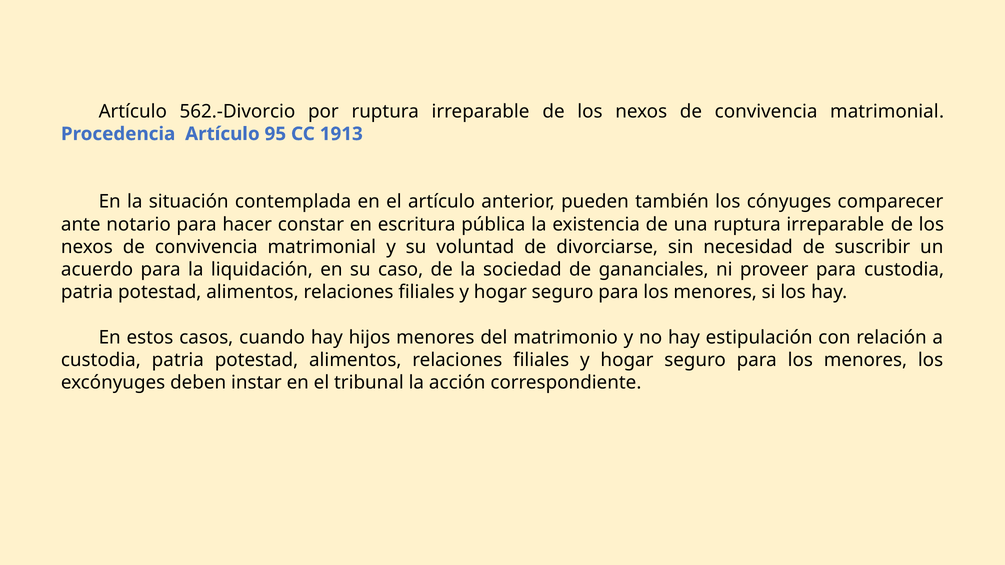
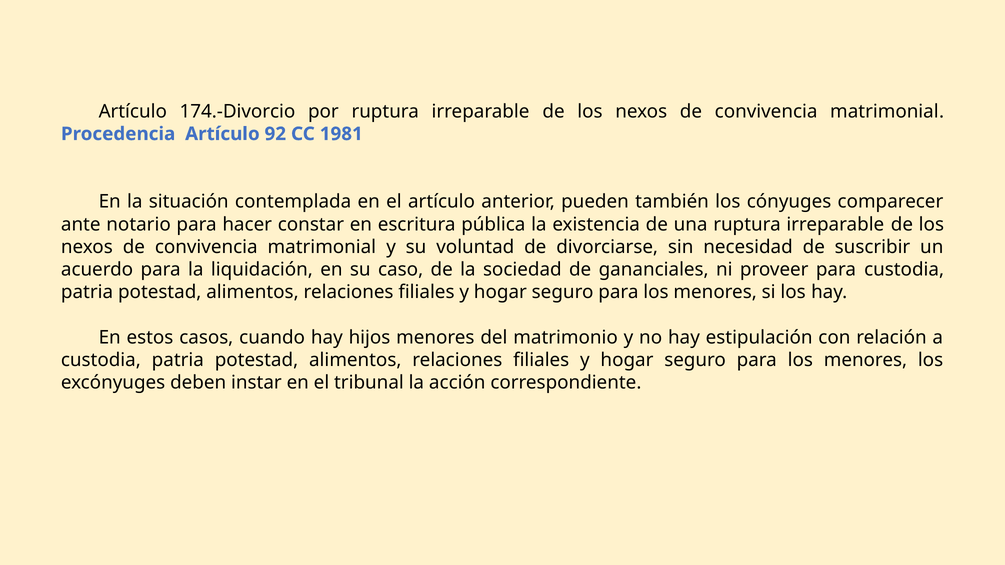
562.-Divorcio: 562.-Divorcio -> 174.-Divorcio
95: 95 -> 92
1913: 1913 -> 1981
